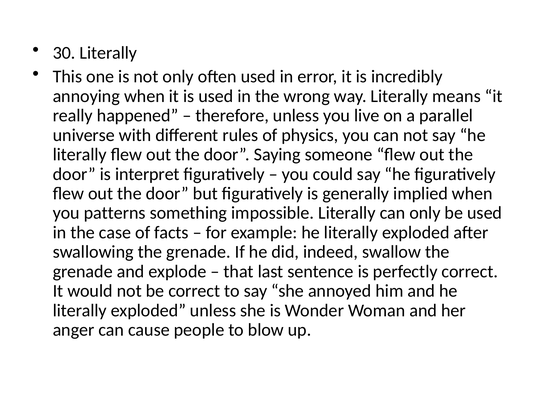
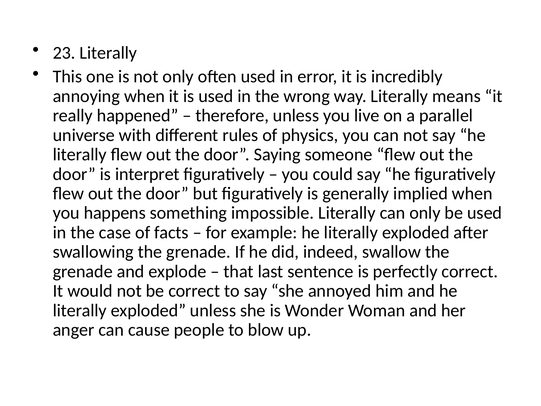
30: 30 -> 23
patterns: patterns -> happens
